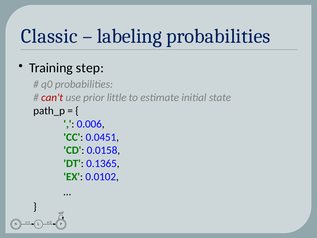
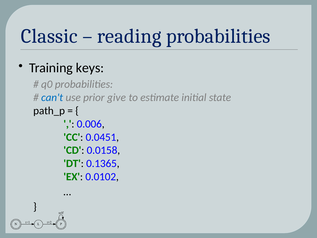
labeling: labeling -> reading
step: step -> keys
can't colour: red -> blue
little: little -> give
